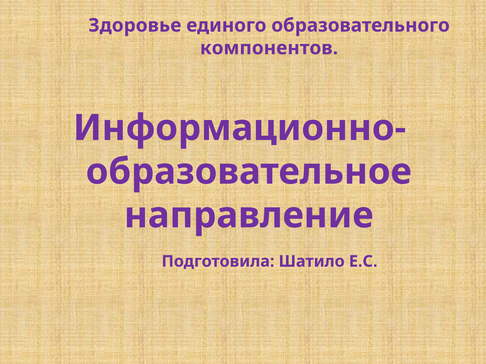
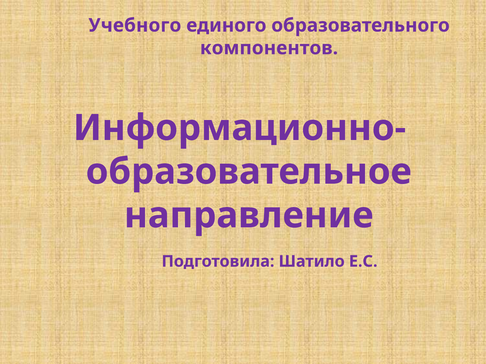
Здоровье: Здоровье -> Учебного
